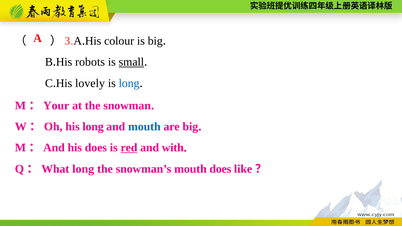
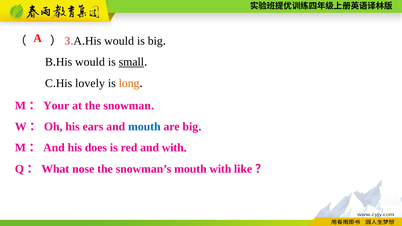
colour at (119, 41): colour -> would
robots at (90, 62): robots -> would
long at (129, 83) colour: blue -> orange
his long: long -> ears
red underline: present -> none
long at (83, 169): long -> nose
mouth does: does -> with
